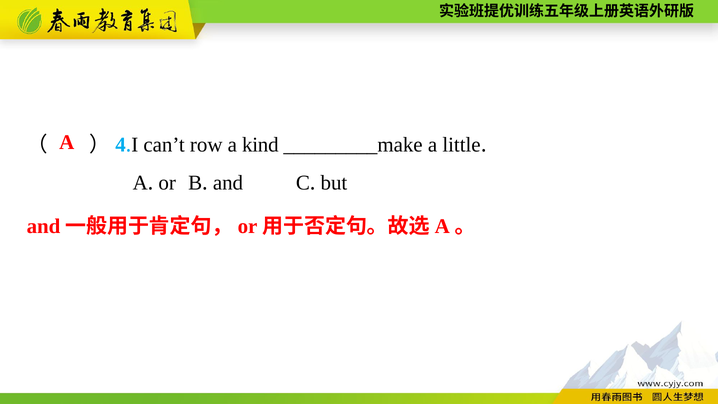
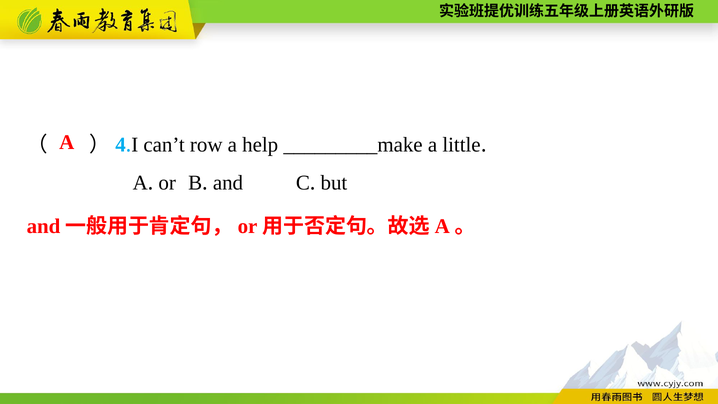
kind: kind -> help
